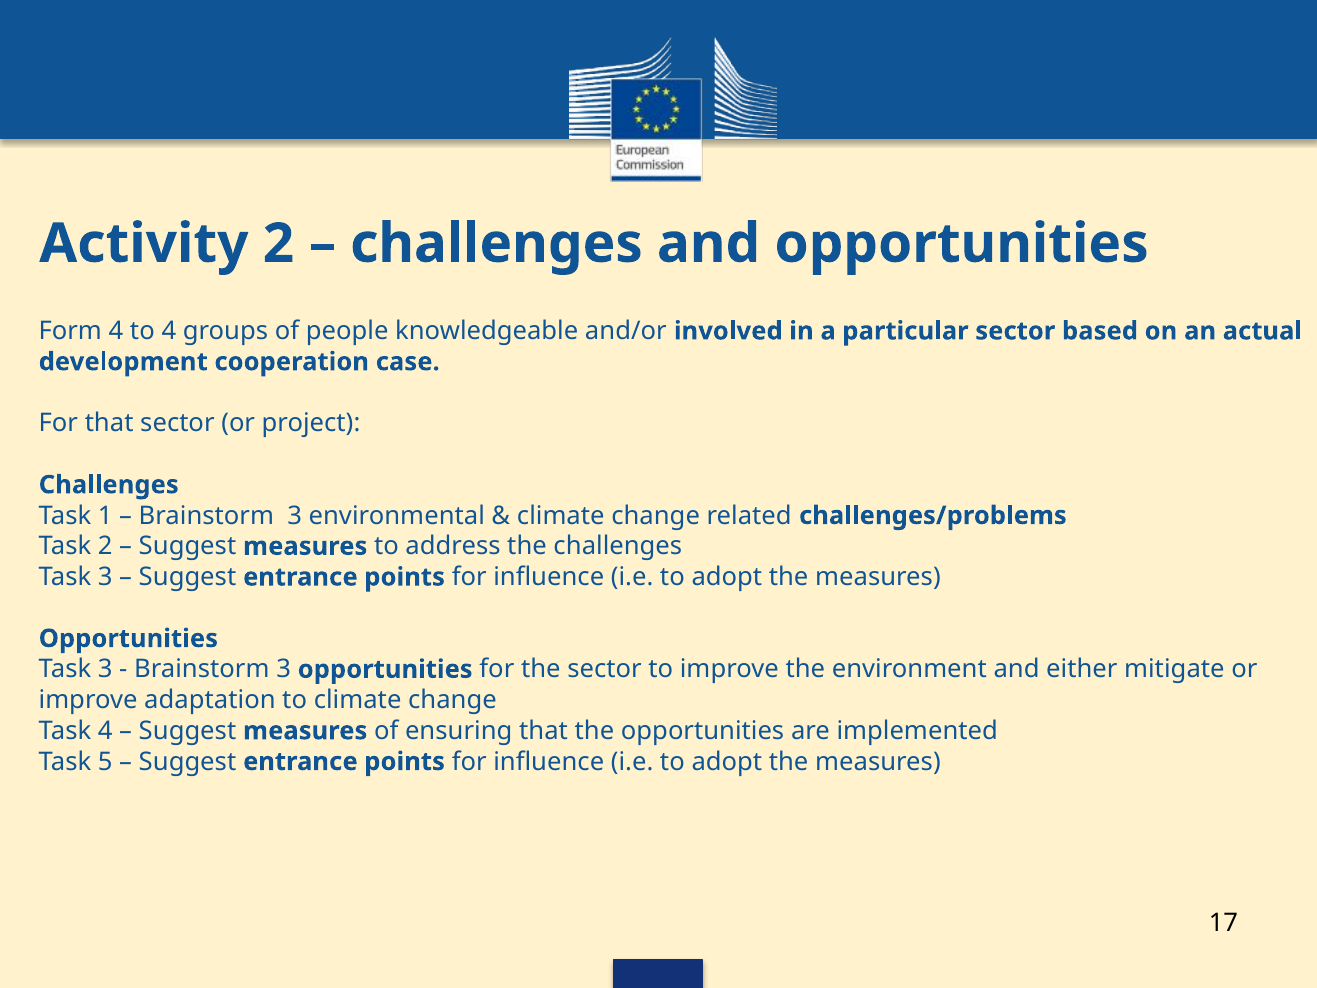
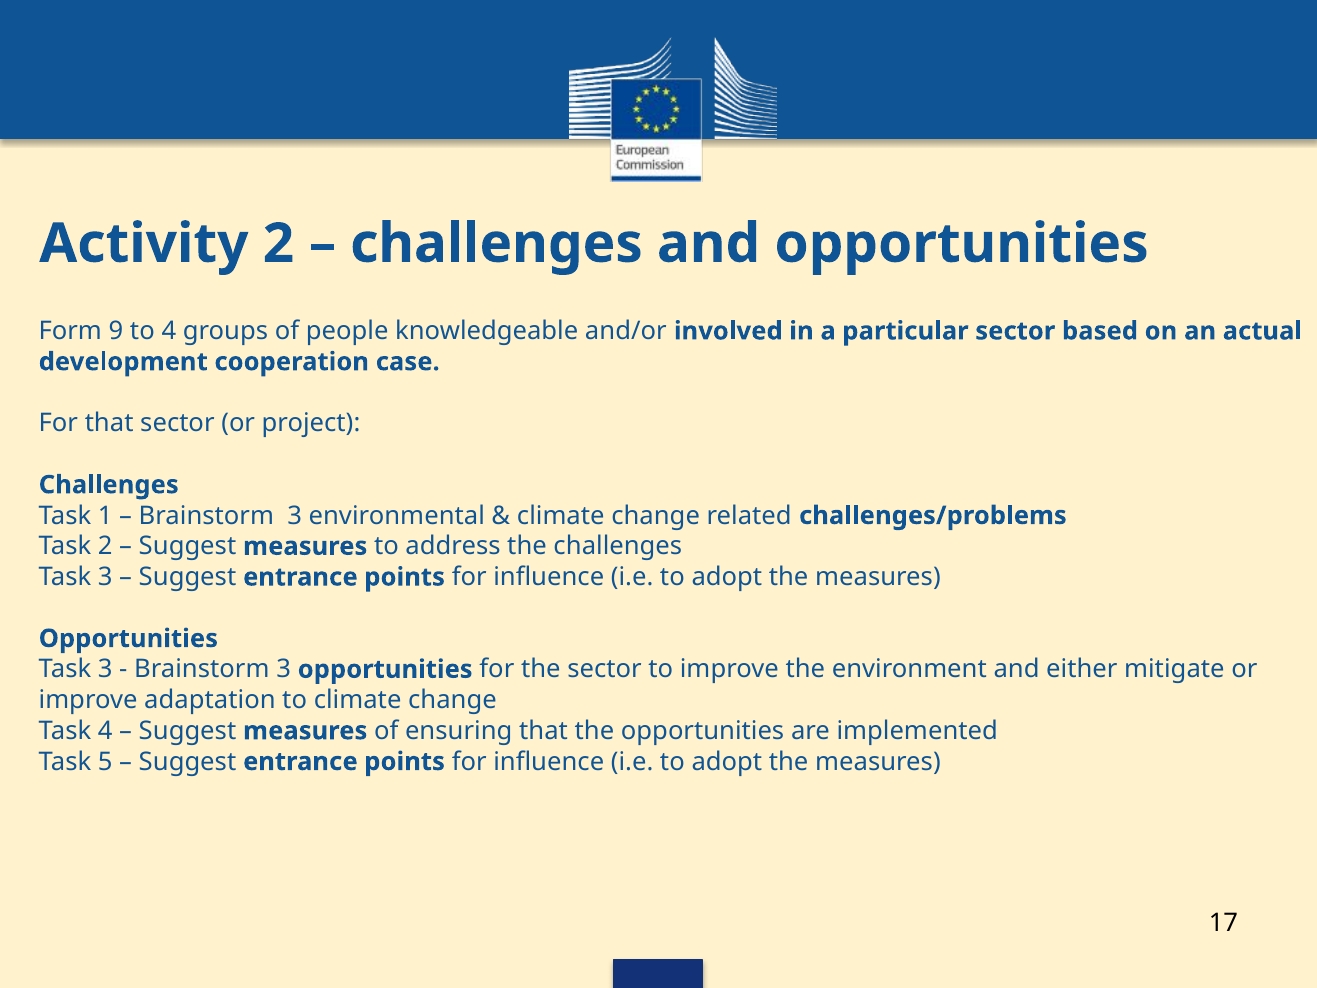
Form 4: 4 -> 9
